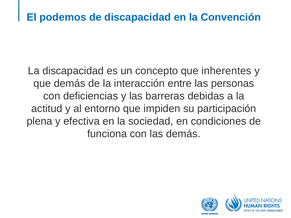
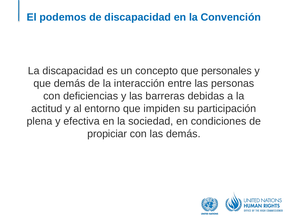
inherentes: inherentes -> personales
funciona: funciona -> propiciar
